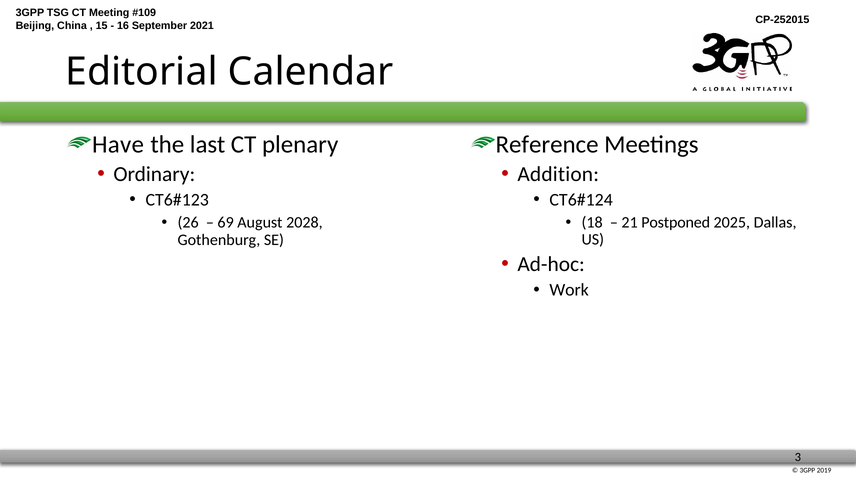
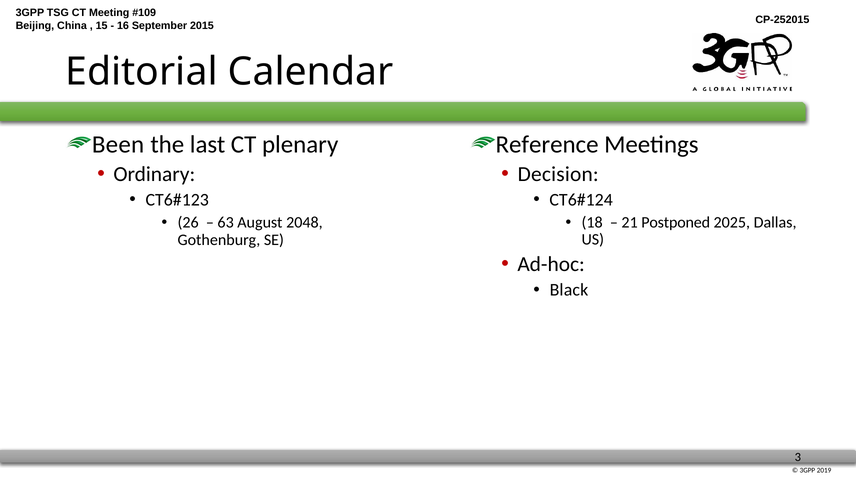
2021: 2021 -> 2015
Have: Have -> Been
Addition: Addition -> Decision
69: 69 -> 63
2028: 2028 -> 2048
Work: Work -> Black
